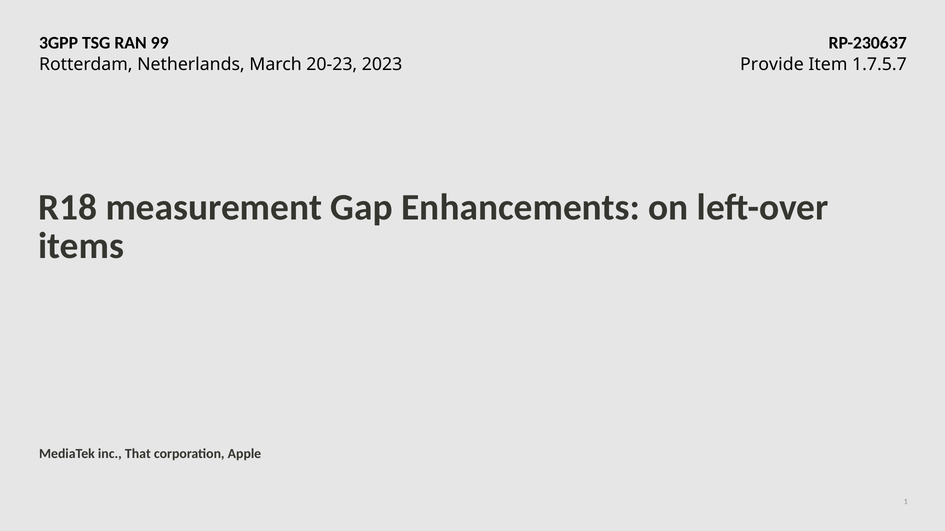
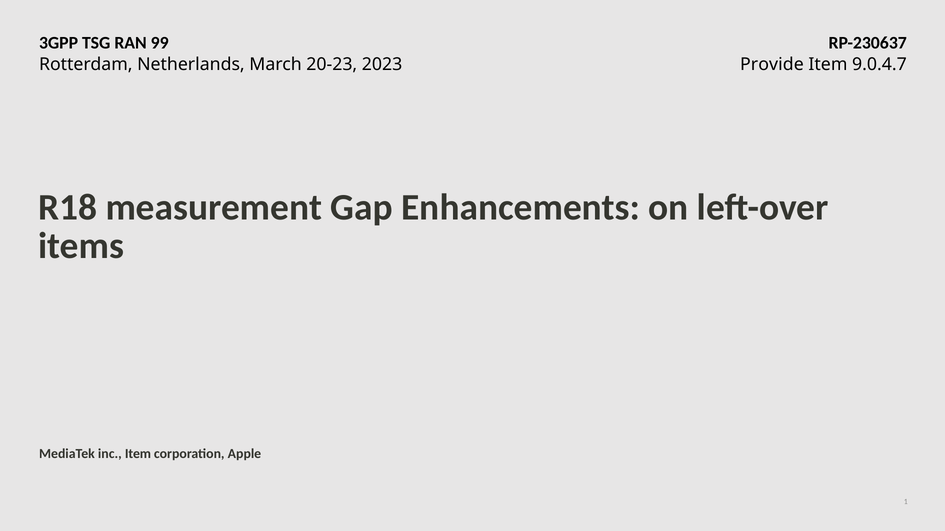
1.7.5.7: 1.7.5.7 -> 9.0.4.7
inc That: That -> Item
